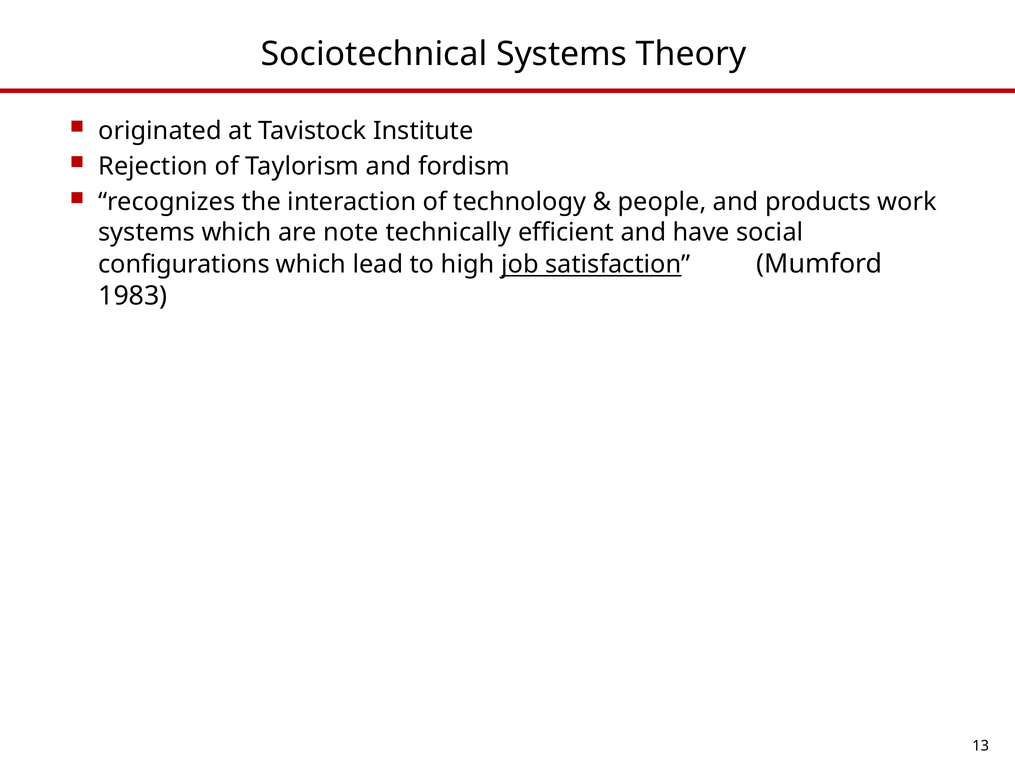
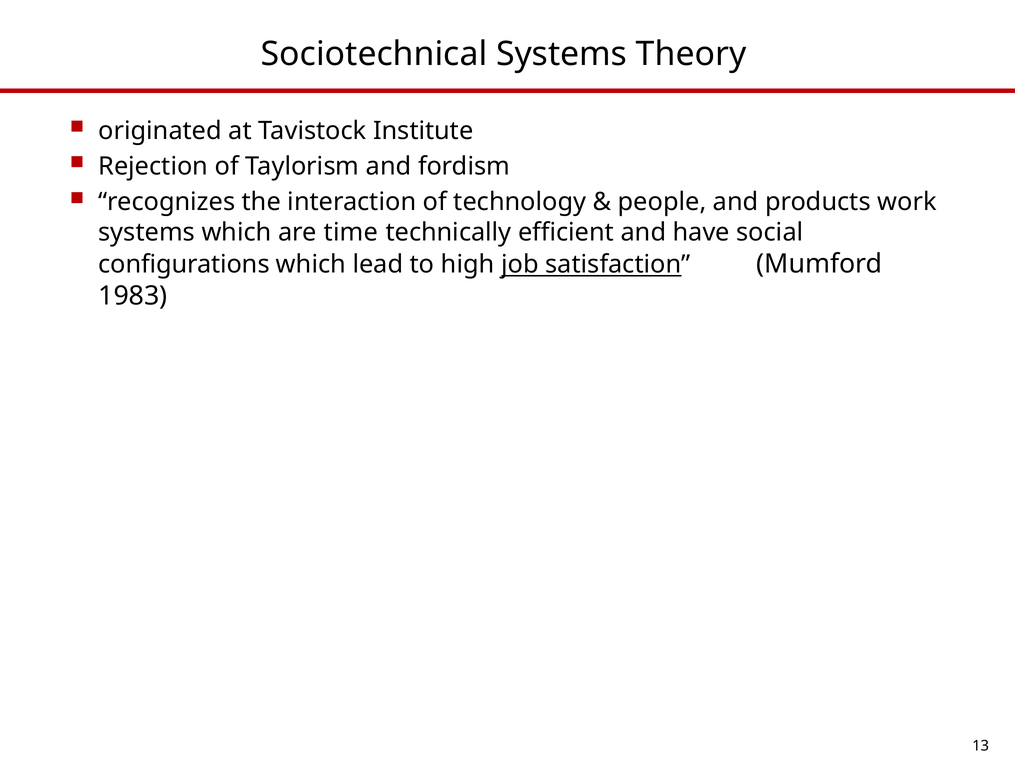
note: note -> time
